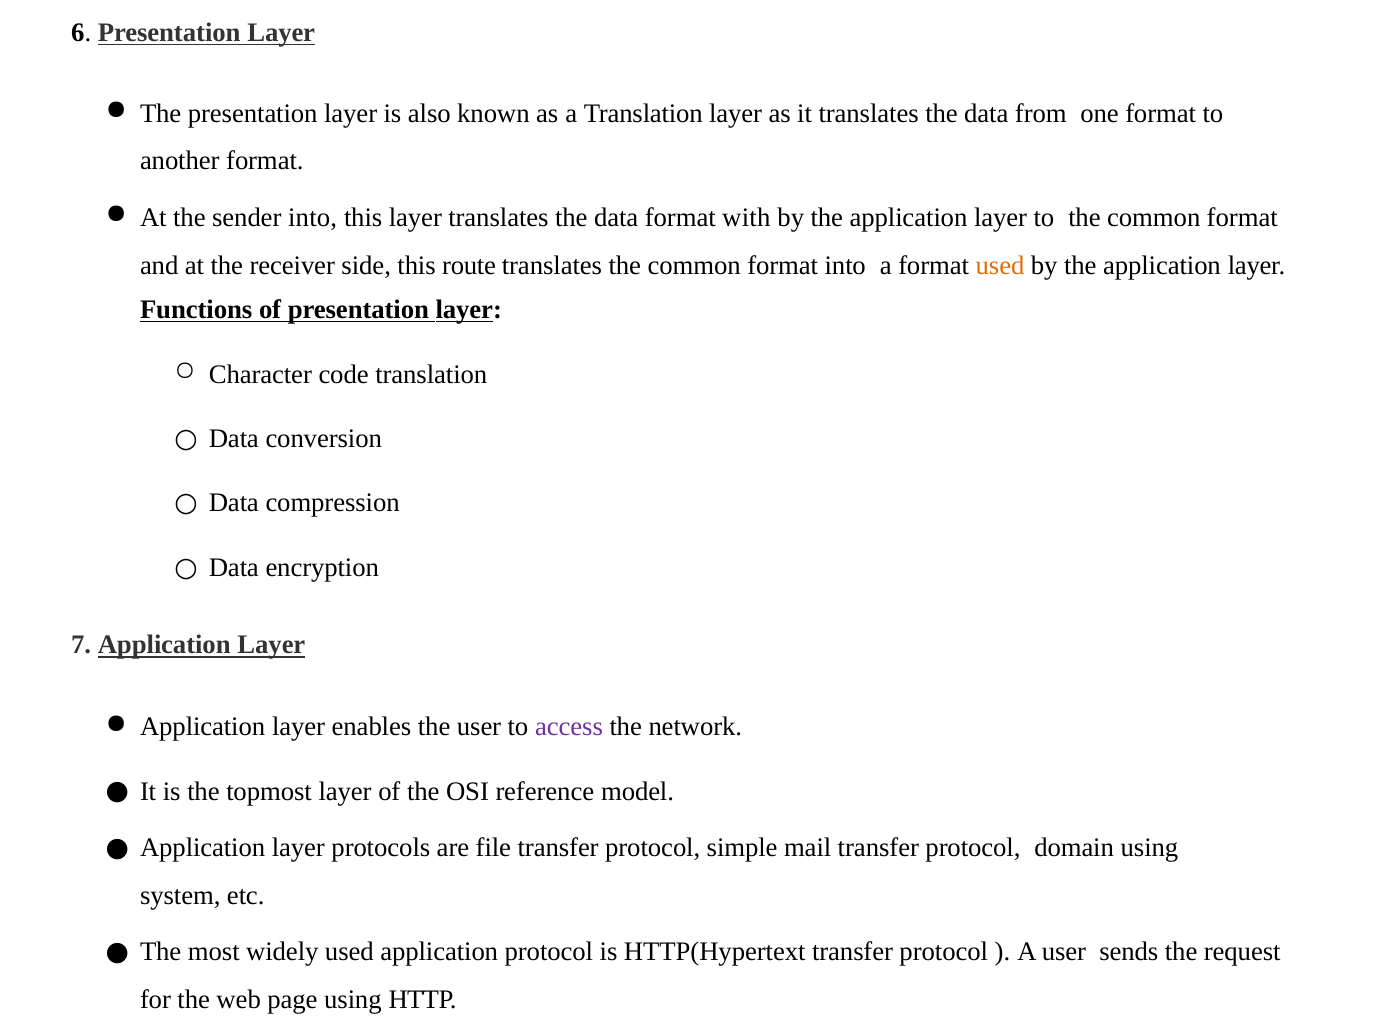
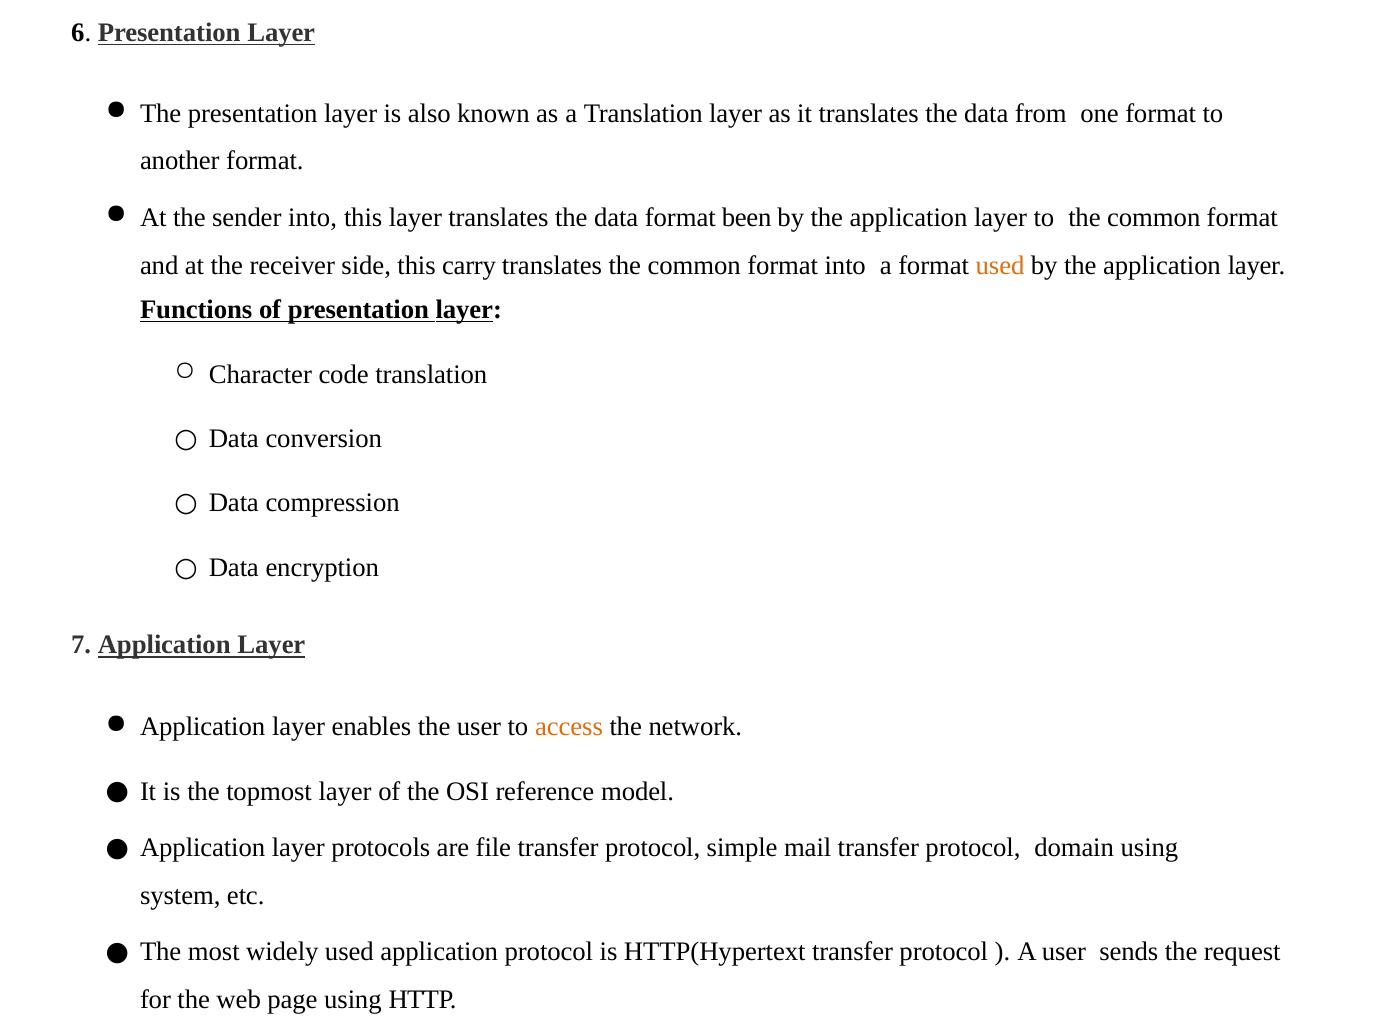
with: with -> been
route: route -> carry
access colour: purple -> orange
